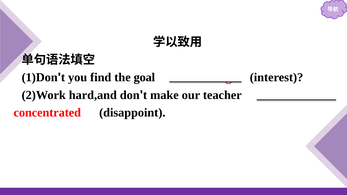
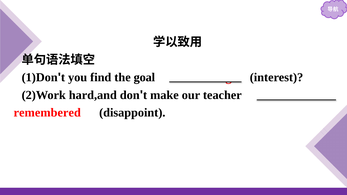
concentrated: concentrated -> remembered
